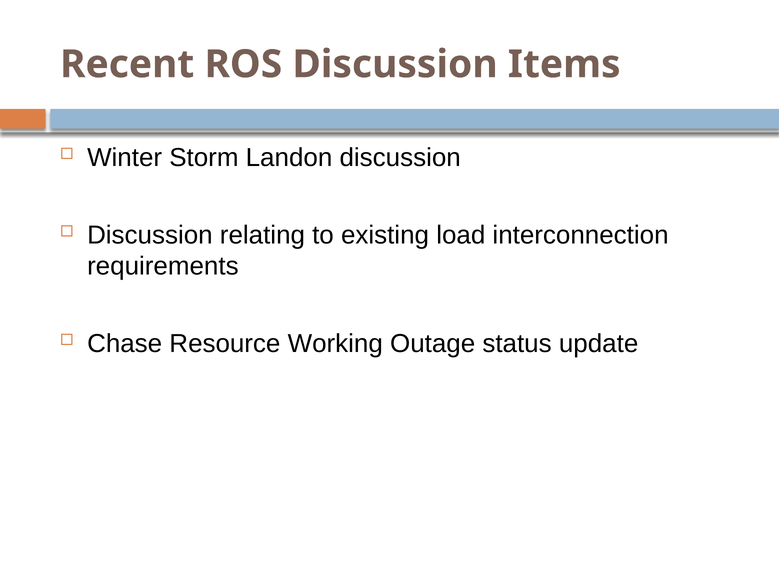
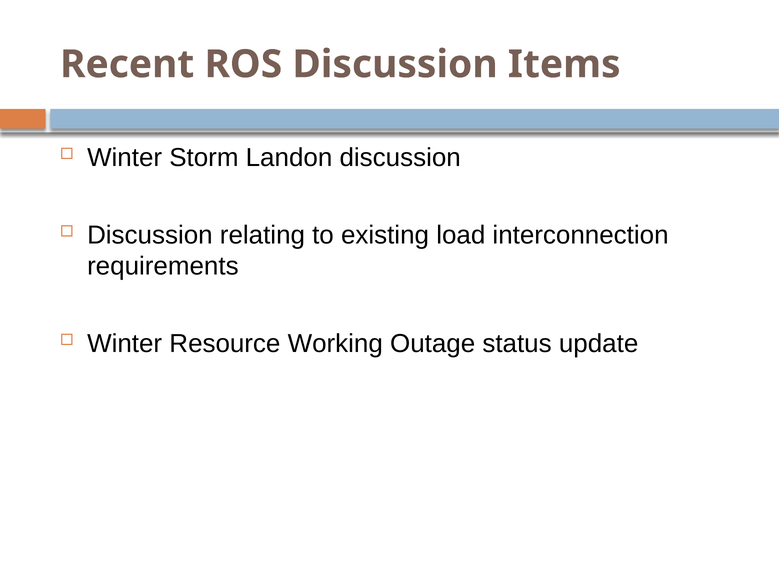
Chase at (125, 344): Chase -> Winter
